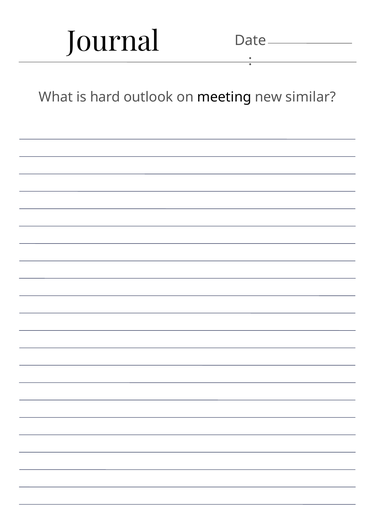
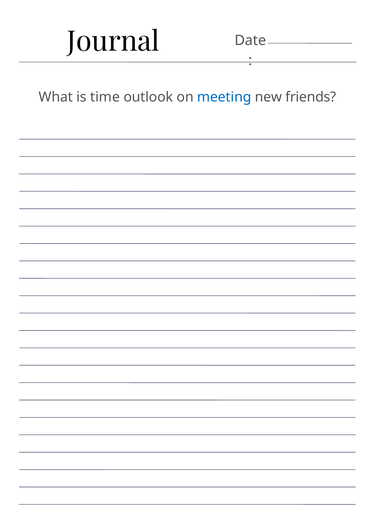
hard: hard -> time
meeting colour: black -> blue
similar: similar -> friends
